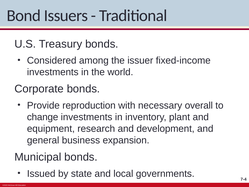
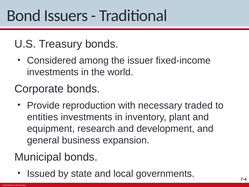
overall: overall -> traded
change: change -> entities
